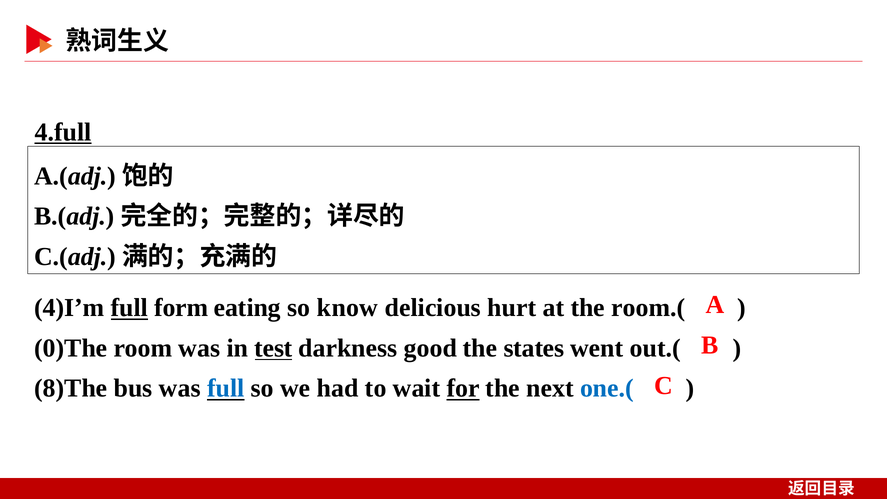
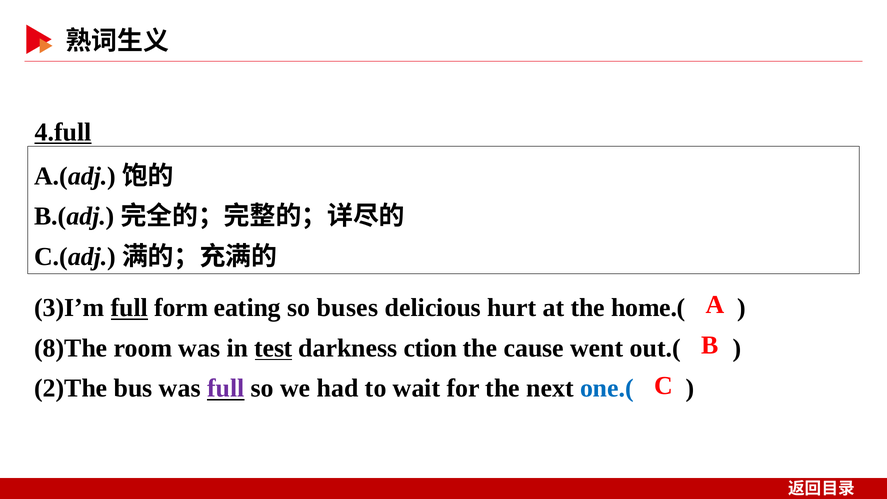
4)I’m: 4)I’m -> 3)I’m
know: know -> buses
room.(: room.( -> home.(
0)The: 0)The -> 8)The
good: good -> ction
states: states -> cause
8)The: 8)The -> 2)The
full at (226, 388) colour: blue -> purple
for underline: present -> none
